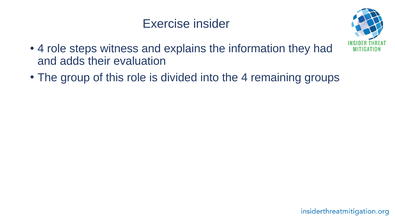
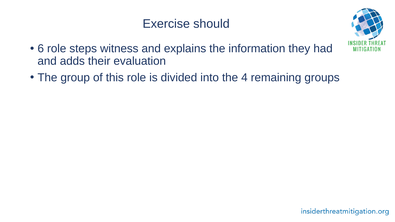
insider: insider -> should
4 at (41, 49): 4 -> 6
